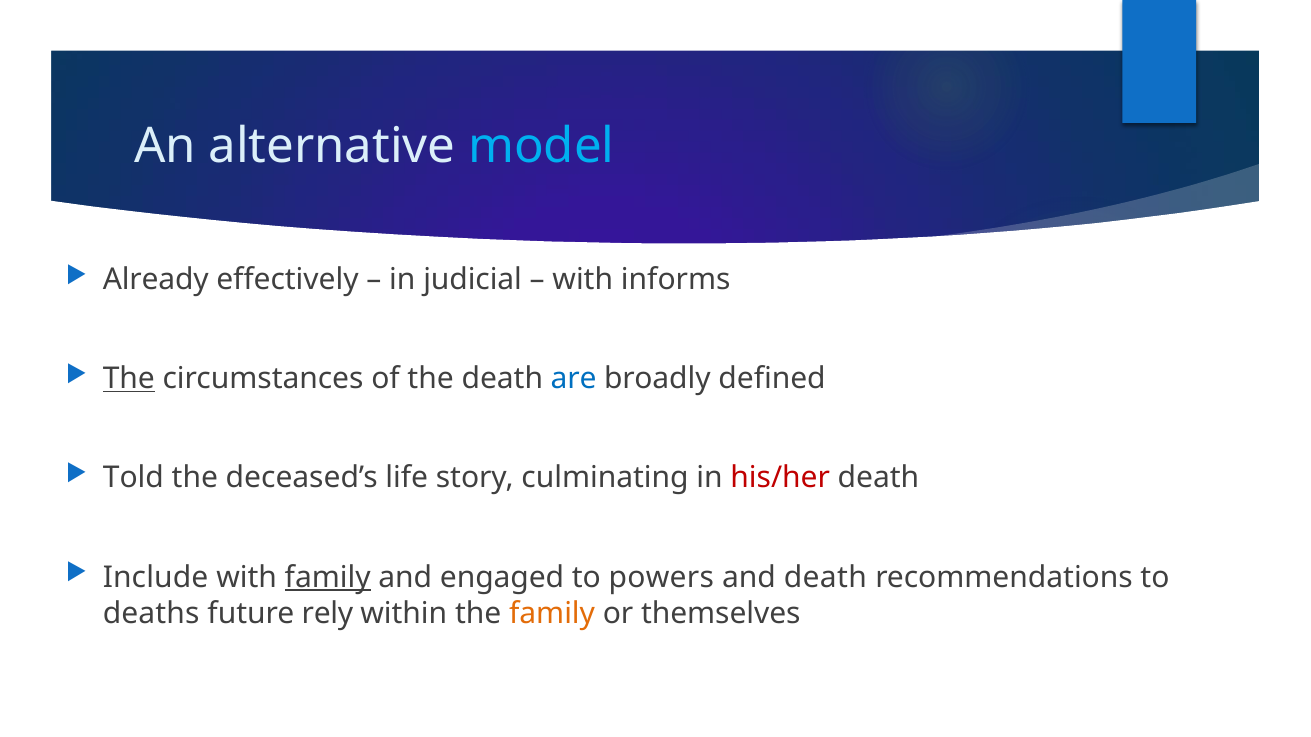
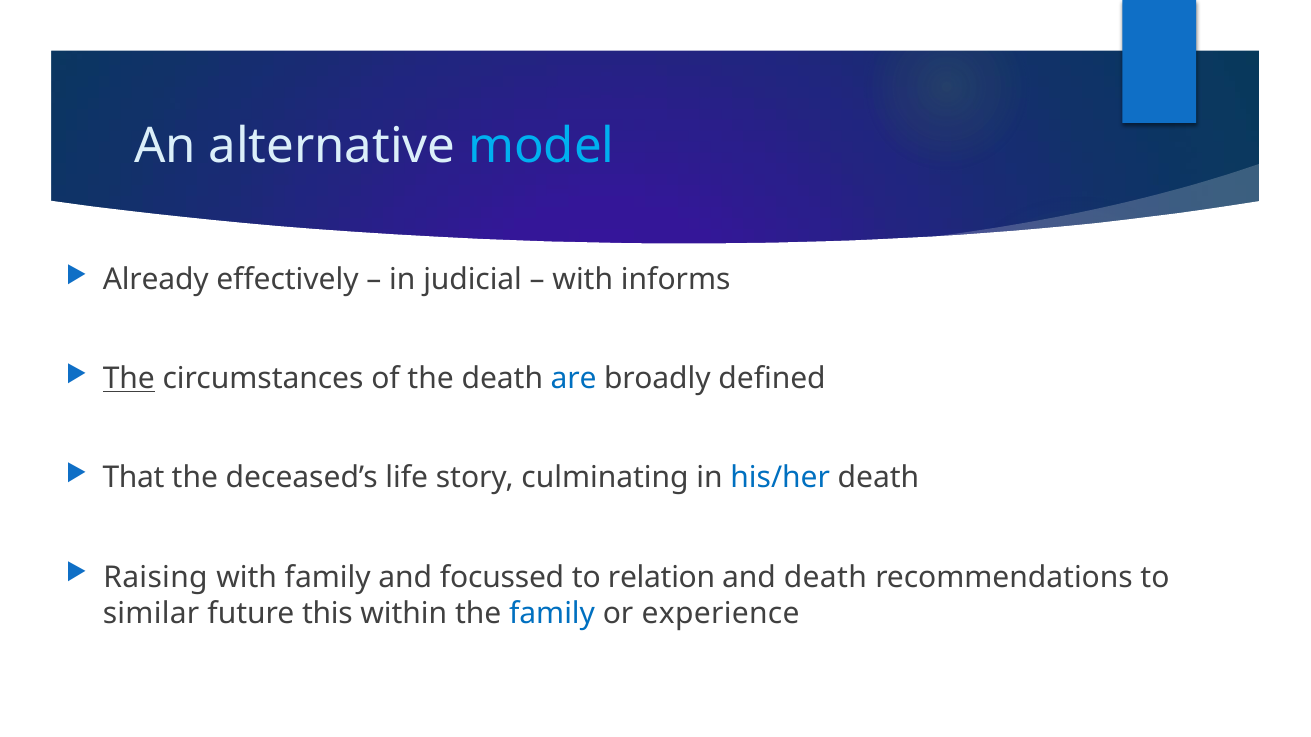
Told: Told -> That
his/her colour: red -> blue
Include: Include -> Raising
family at (328, 578) underline: present -> none
engaged: engaged -> focussed
powers: powers -> relation
deaths: deaths -> similar
rely: rely -> this
family at (552, 614) colour: orange -> blue
themselves: themselves -> experience
